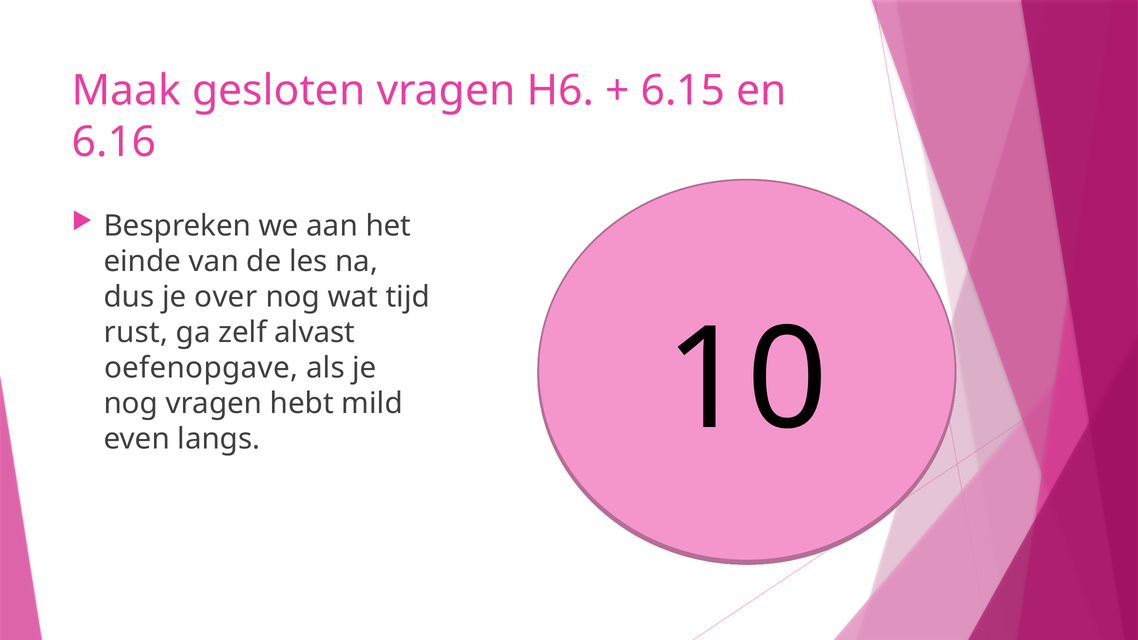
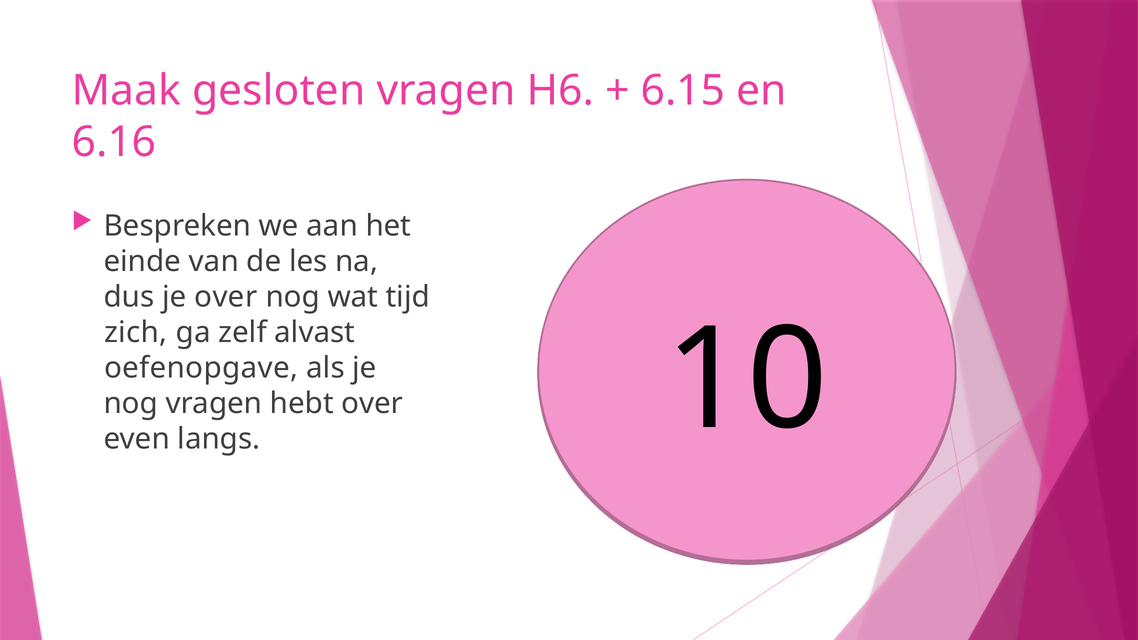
rust: rust -> zich
hebt mild: mild -> over
